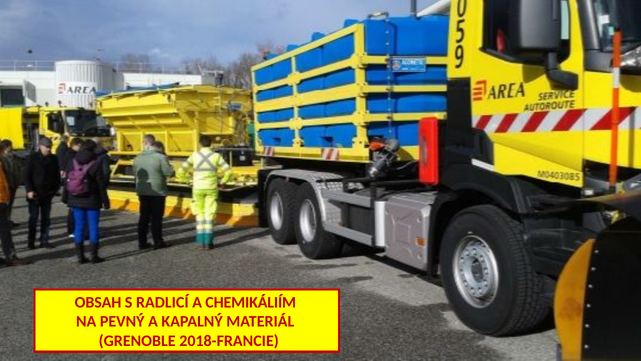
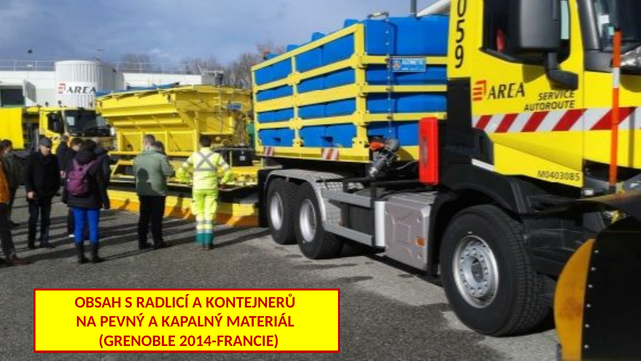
CHEMIKÁLIÍM: CHEMIKÁLIÍM -> KONTEJNERŮ
2018-FRANCIE: 2018-FRANCIE -> 2014-FRANCIE
